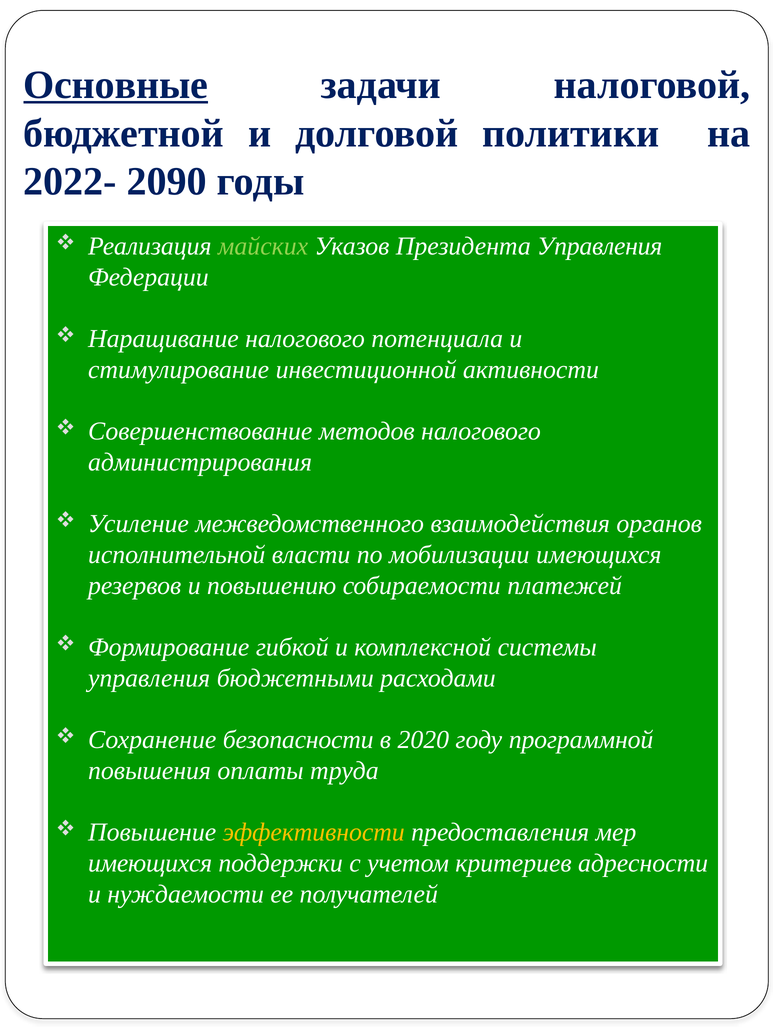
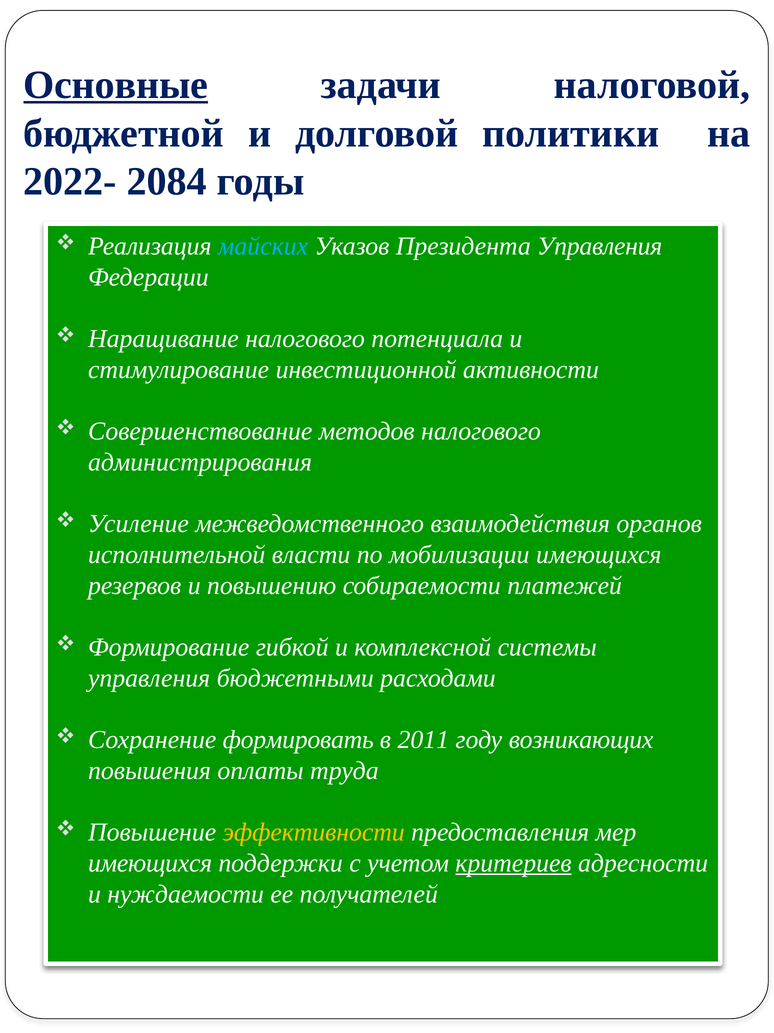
2090: 2090 -> 2084
майских colour: light green -> light blue
безопасности: безопасности -> формировать
2020: 2020 -> 2011
программной: программной -> возникающих
критериев underline: none -> present
